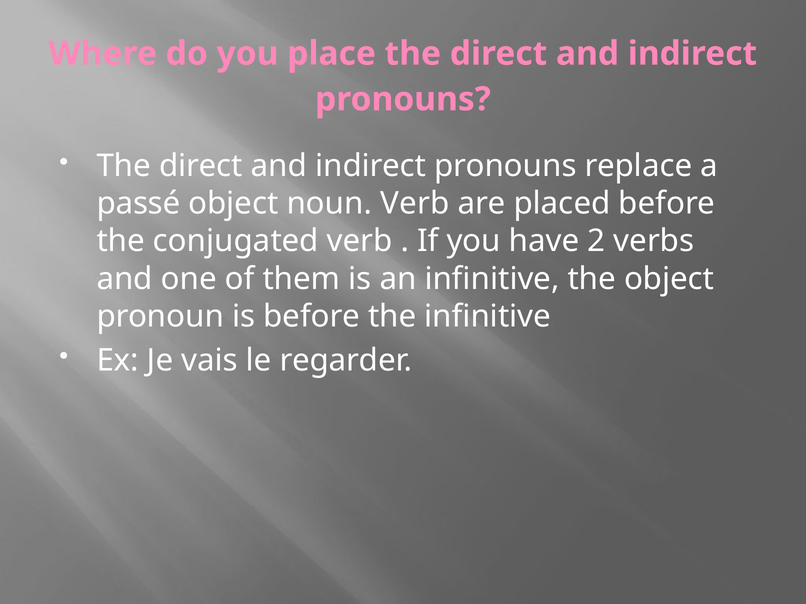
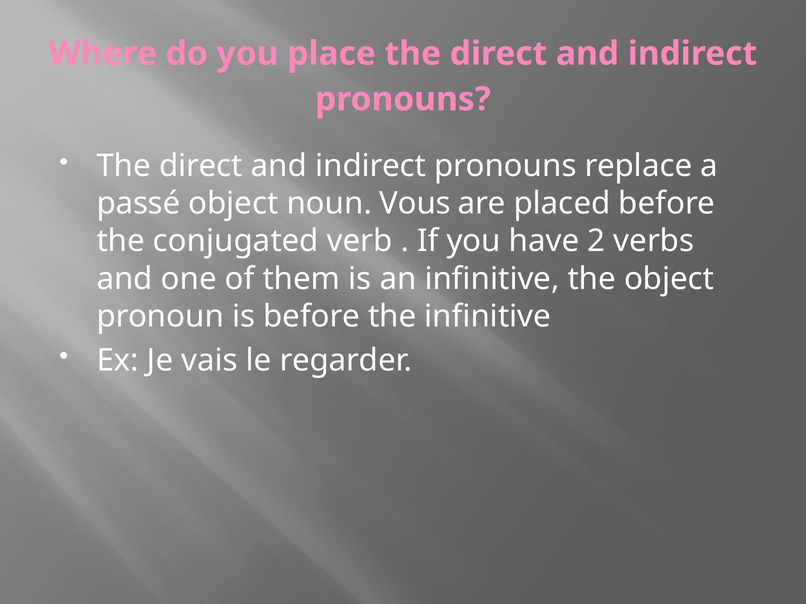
noun Verb: Verb -> Vous
